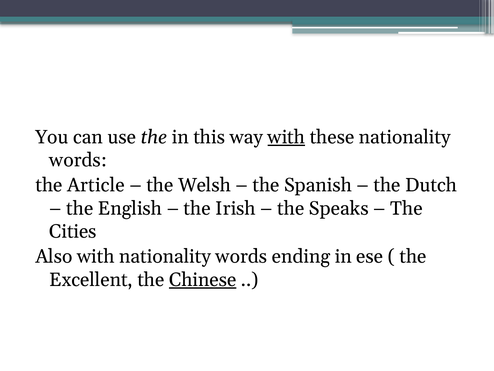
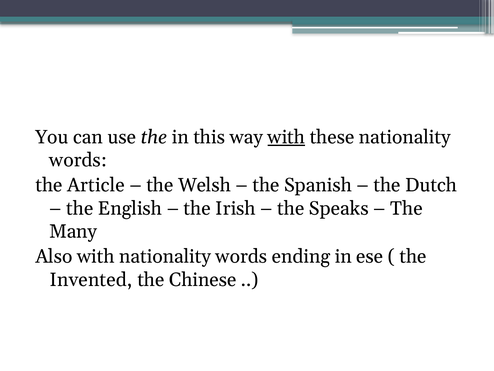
Cities: Cities -> Many
Excellent: Excellent -> Invented
Chinese underline: present -> none
